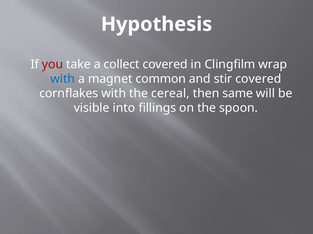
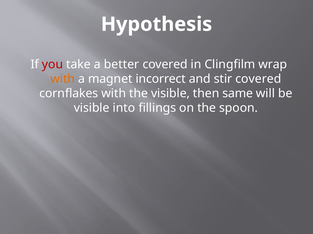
collect: collect -> better
with at (63, 79) colour: blue -> orange
common: common -> incorrect
the cereal: cereal -> visible
